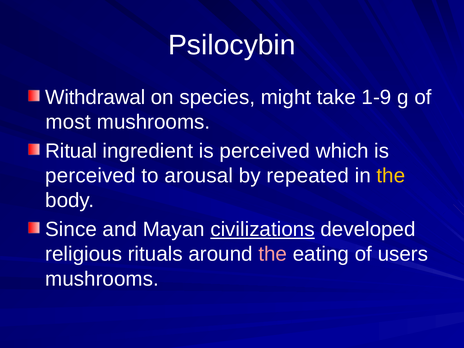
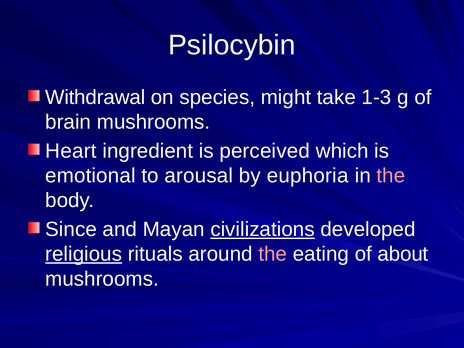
1-9: 1-9 -> 1-3
most: most -> brain
Ritual: Ritual -> Heart
perceived at (90, 176): perceived -> emotional
repeated: repeated -> euphoria
the at (391, 176) colour: yellow -> pink
religious underline: none -> present
users: users -> about
